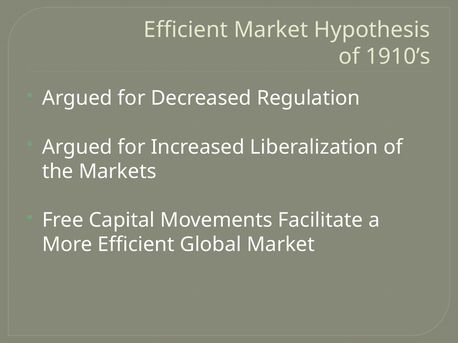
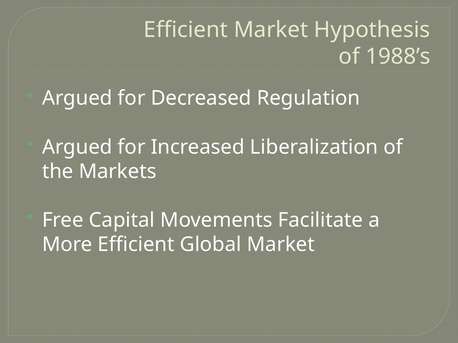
1910’s: 1910’s -> 1988’s
